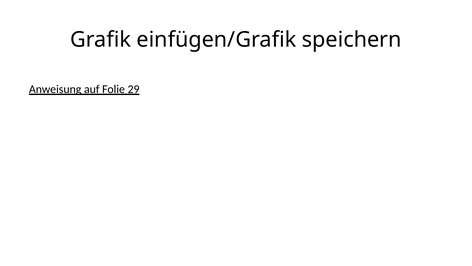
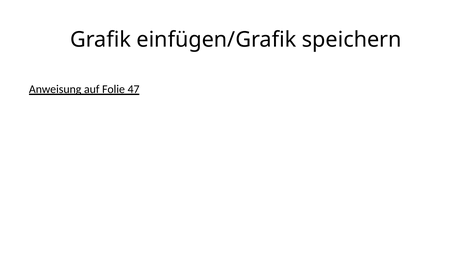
29: 29 -> 47
